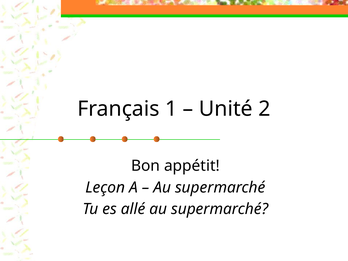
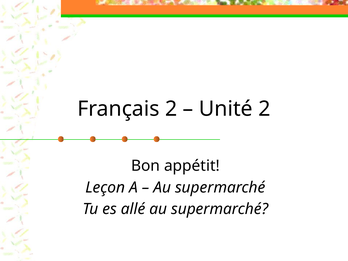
Français 1: 1 -> 2
